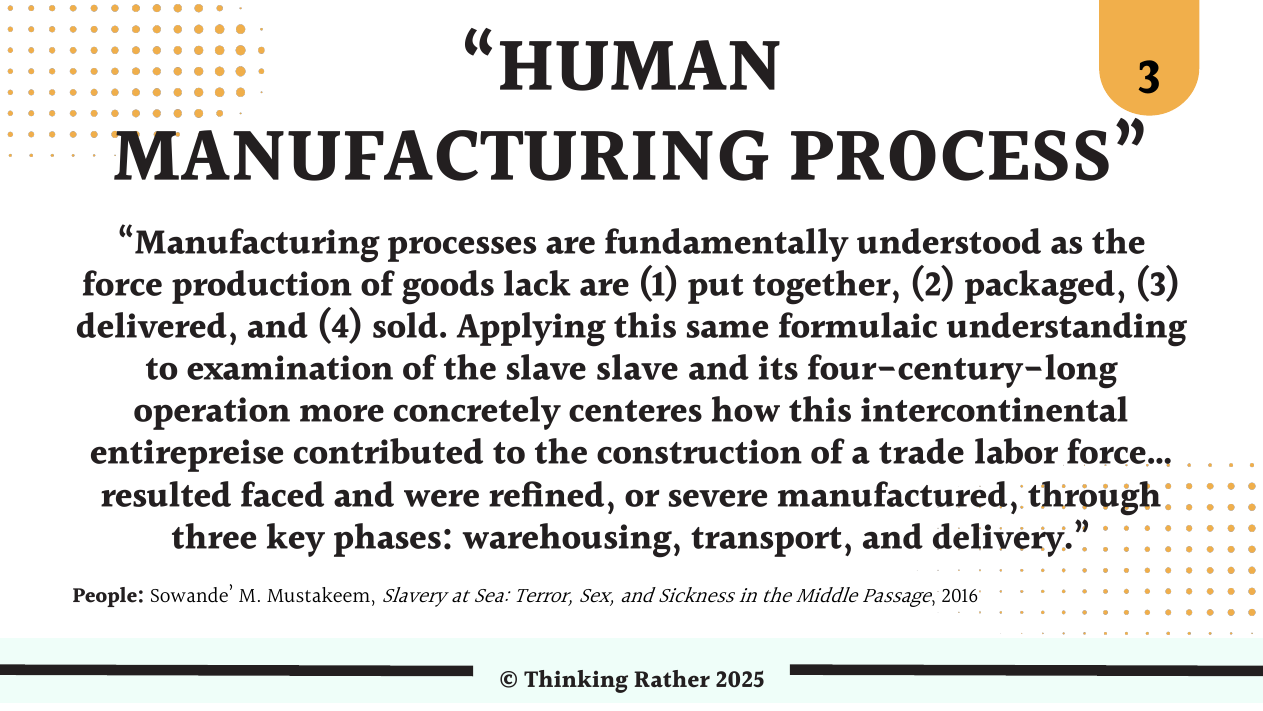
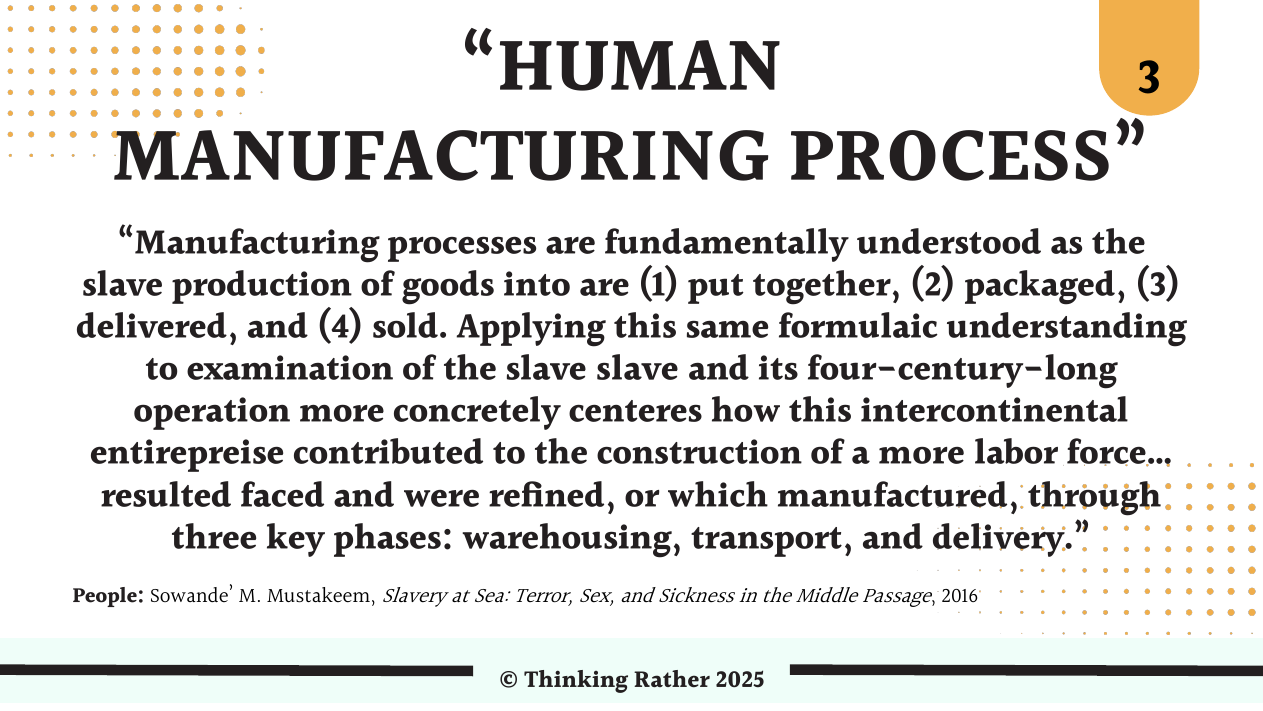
force at (123, 286): force -> slave
lack: lack -> into
a trade: trade -> more
severe: severe -> which
